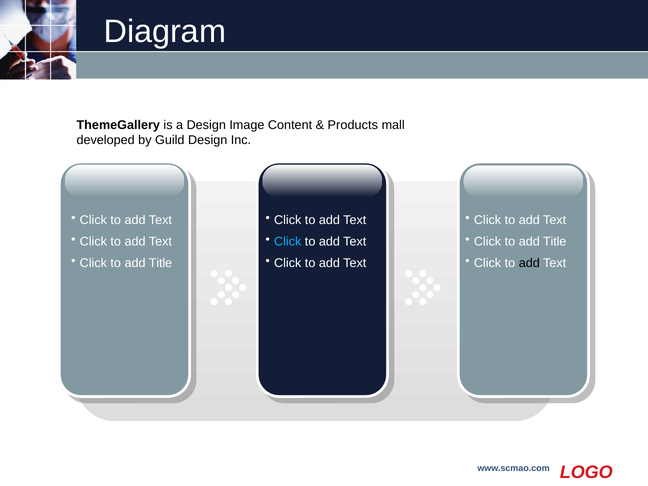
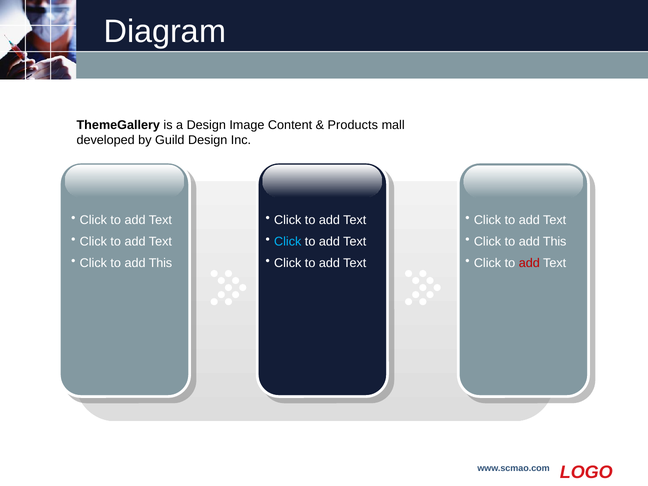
Title at (555, 242): Title -> This
Title at (160, 263): Title -> This
add at (529, 263) colour: black -> red
